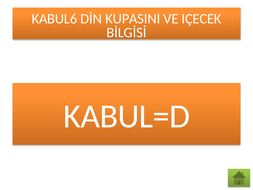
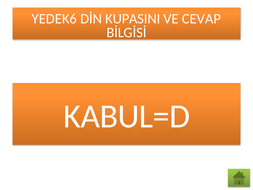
KABUL6: KABUL6 -> YEDEK6
IÇECEK: IÇECEK -> CEVAP
